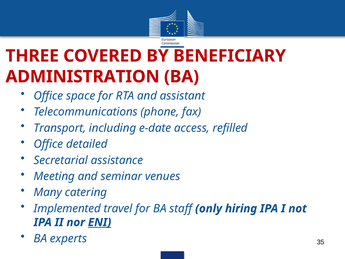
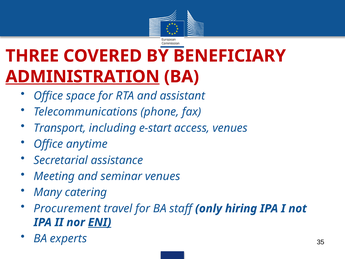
ADMINISTRATION underline: none -> present
e-date: e-date -> e-start
access refilled: refilled -> venues
detailed: detailed -> anytime
Implemented: Implemented -> Procurement
